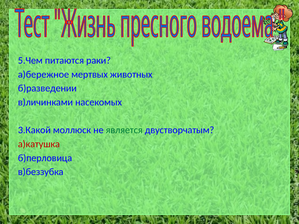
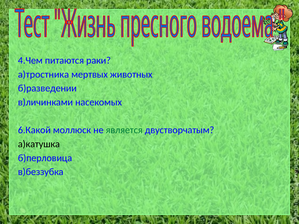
5.Чем: 5.Чем -> 4.Чем
а)бережное: а)бережное -> а)тростника
3.Какой: 3.Какой -> 6.Какой
а)катушка colour: red -> black
